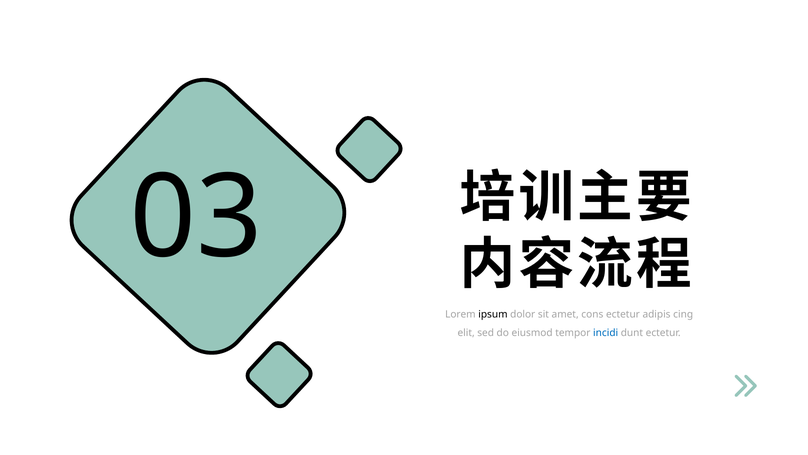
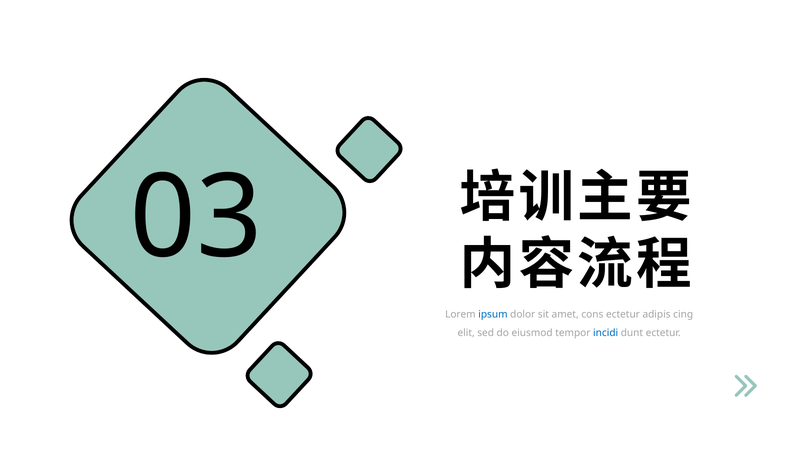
ipsum colour: black -> blue
